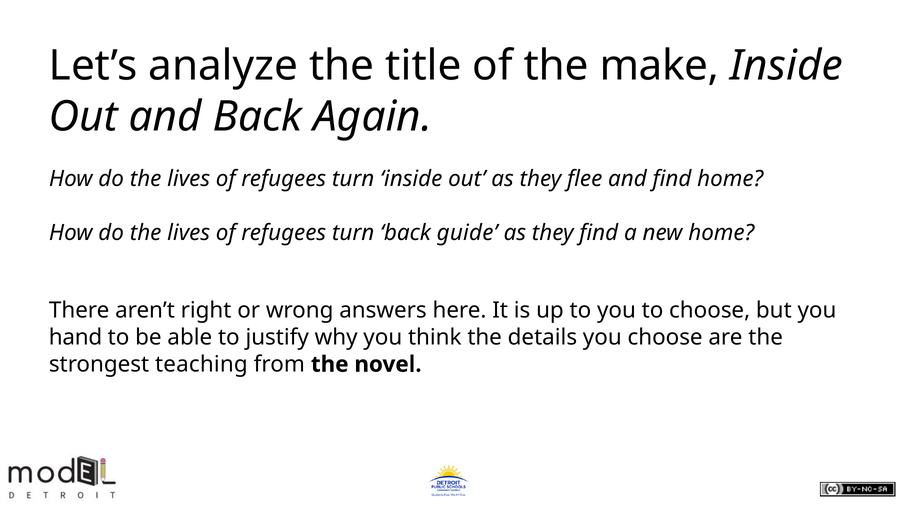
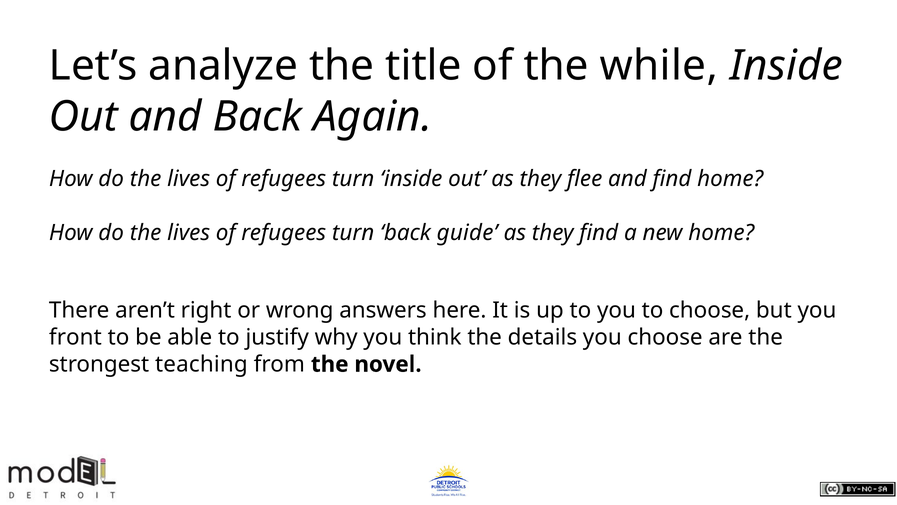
make: make -> while
hand: hand -> front
